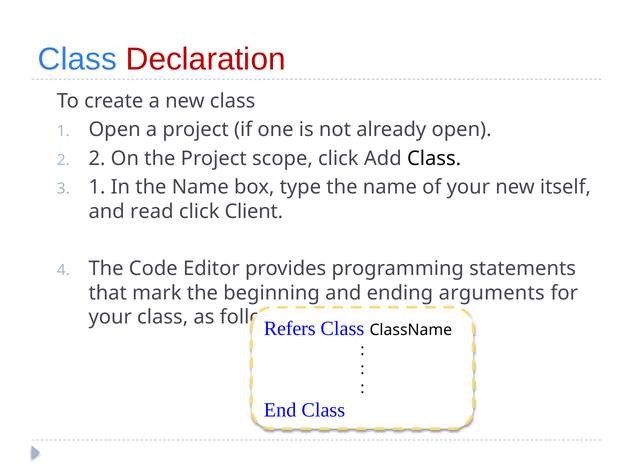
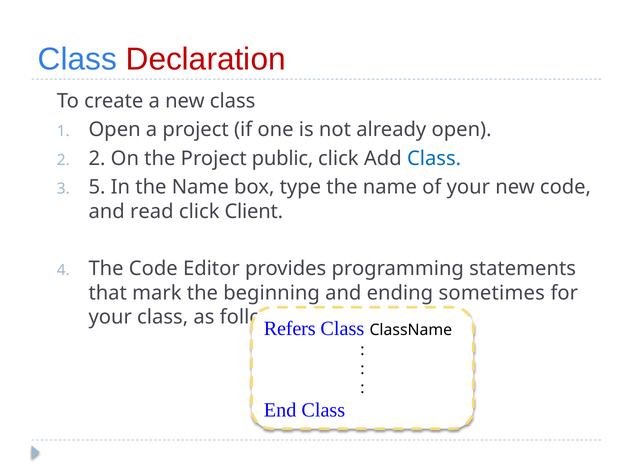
scope: scope -> public
Class at (434, 158) colour: black -> blue
3 1: 1 -> 5
new itself: itself -> code
arguments: arguments -> sometimes
